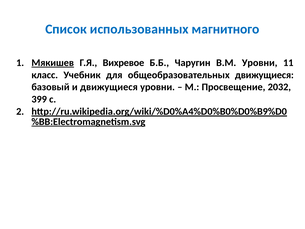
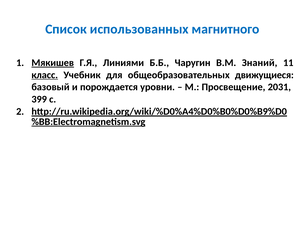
Вихревое: Вихревое -> Линиями
В.М Уровни: Уровни -> Знаний
класс underline: none -> present
и движущиеся: движущиеся -> порождается
2032: 2032 -> 2031
